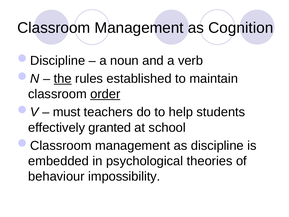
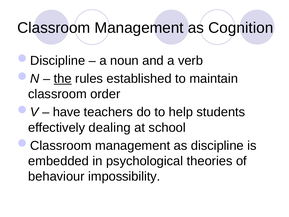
order underline: present -> none
must: must -> have
granted: granted -> dealing
